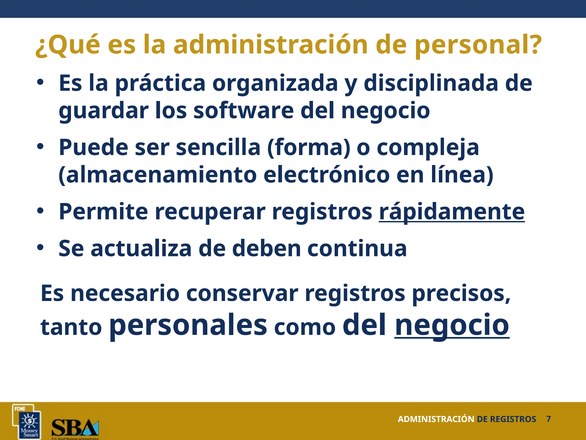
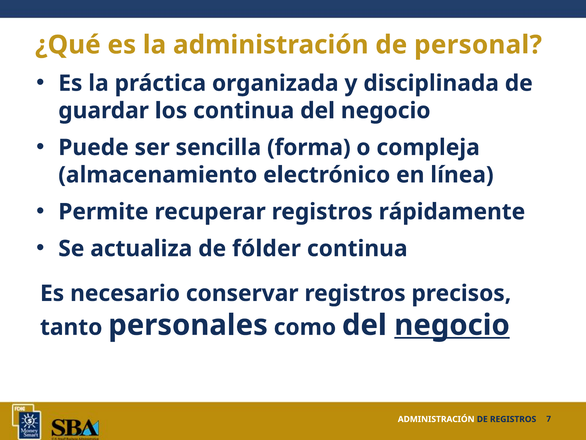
los software: software -> continua
rápidamente underline: present -> none
deben: deben -> fólder
